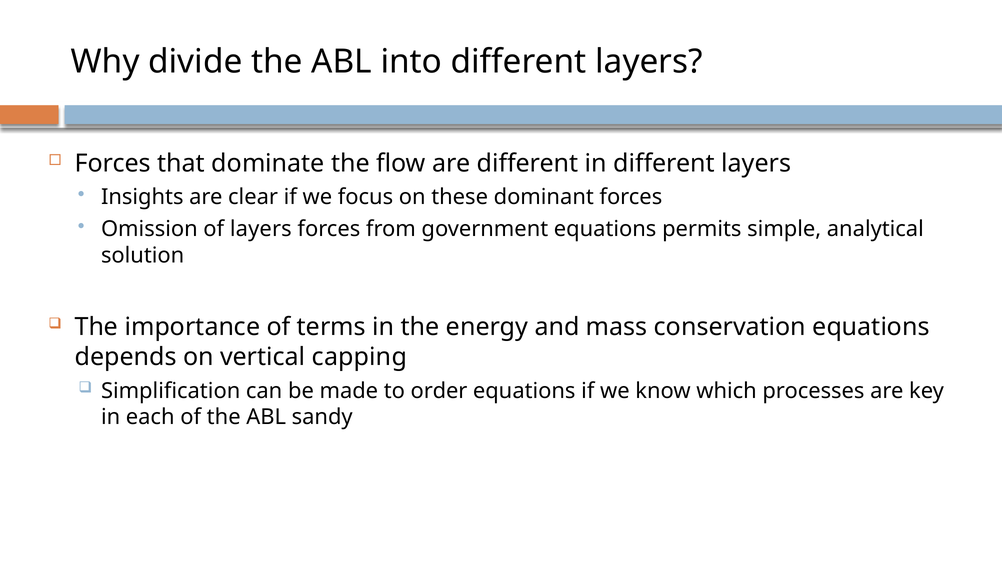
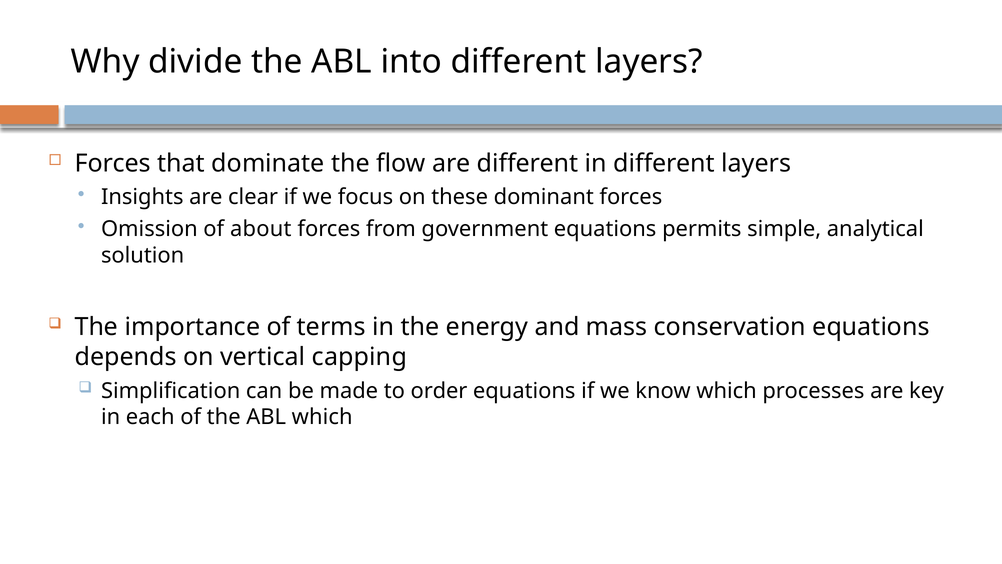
of layers: layers -> about
ABL sandy: sandy -> which
